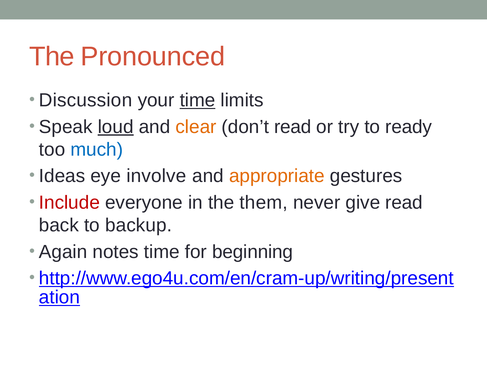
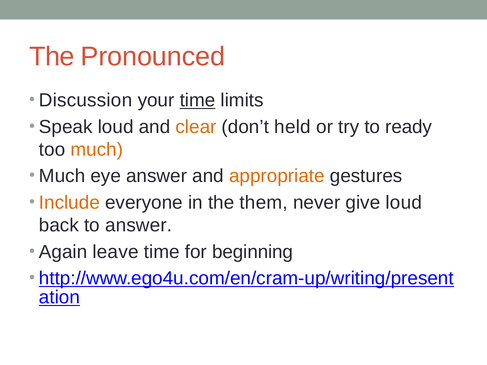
loud at (116, 127) underline: present -> none
don’t read: read -> held
much at (97, 150) colour: blue -> orange
Ideas at (62, 176): Ideas -> Much
eye involve: involve -> answer
Include colour: red -> orange
give read: read -> loud
to backup: backup -> answer
notes: notes -> leave
